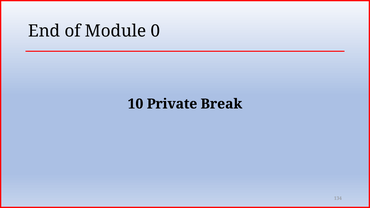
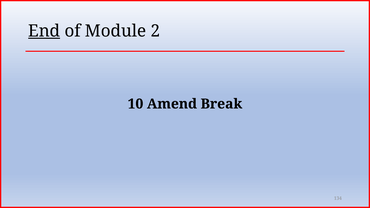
End underline: none -> present
0: 0 -> 2
Private: Private -> Amend
